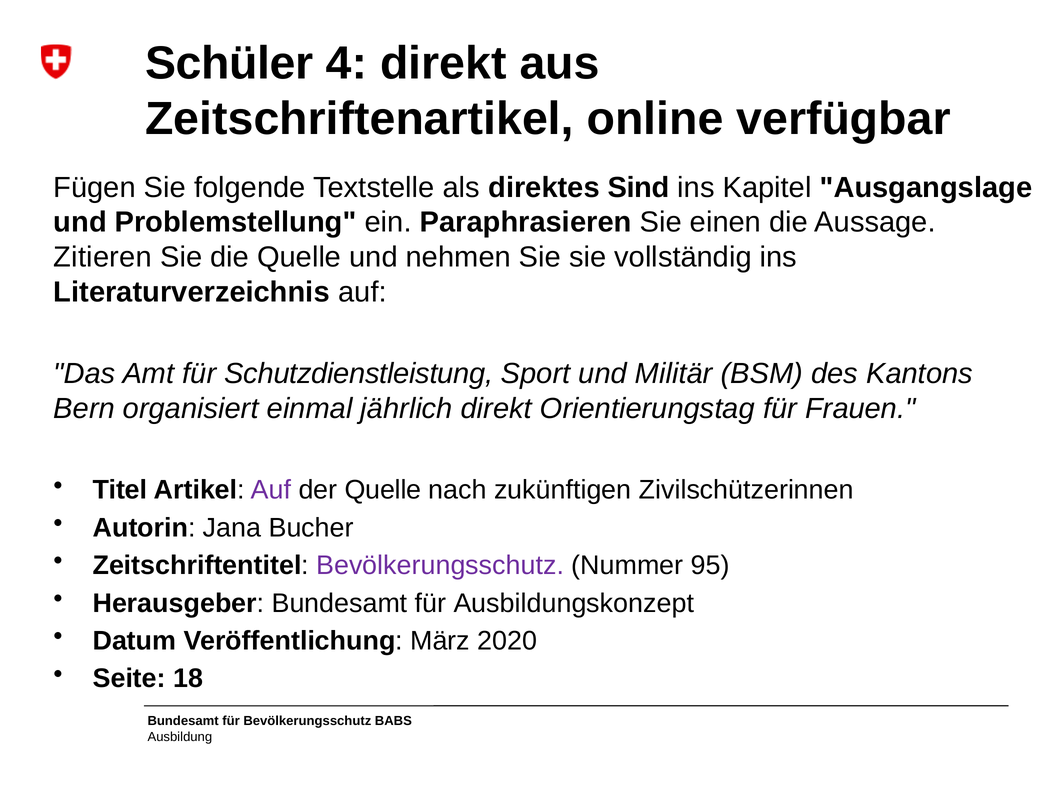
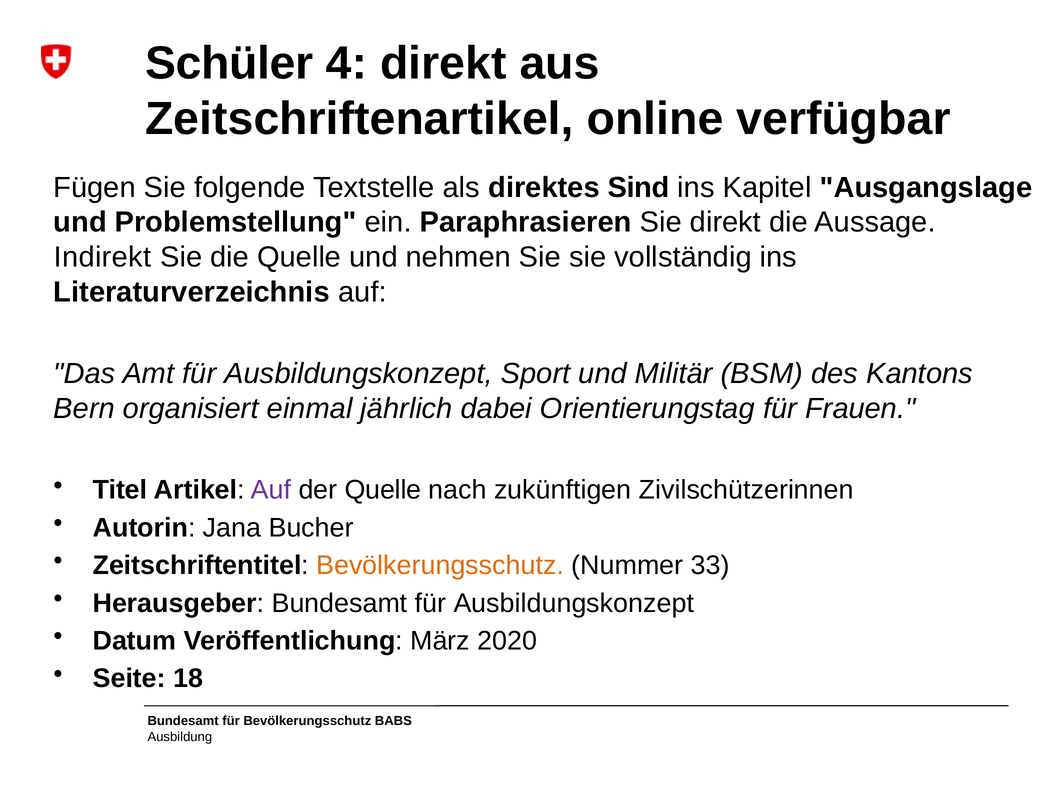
Sie einen: einen -> direkt
Zitieren: Zitieren -> Indirekt
Amt für Schutzdienstleistung: Schutzdienstleistung -> Ausbildungskonzept
jährlich direkt: direkt -> dabei
Bevölkerungsschutz at (440, 565) colour: purple -> orange
95: 95 -> 33
